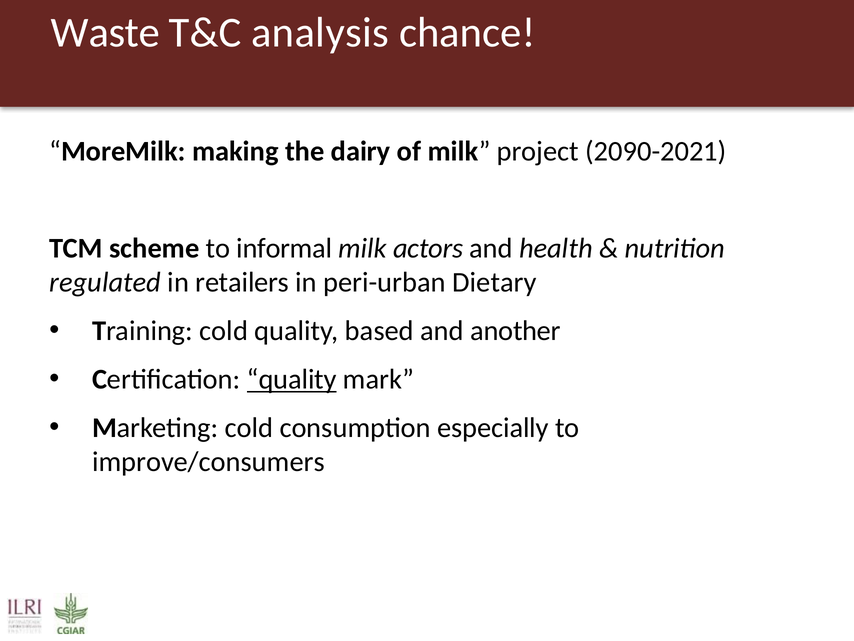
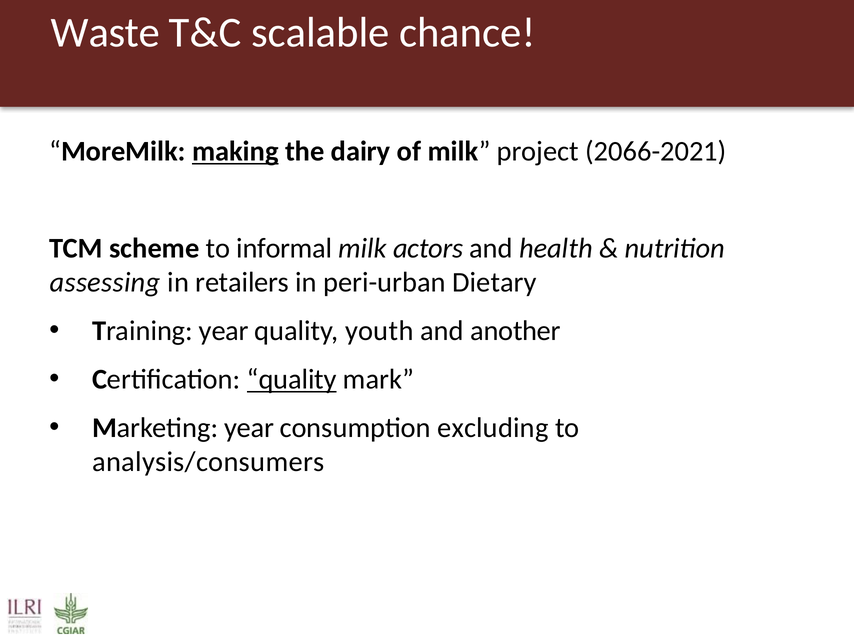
analysis: analysis -> scalable
making underline: none -> present
2090-2021: 2090-2021 -> 2066-2021
regulated: regulated -> assessing
Training cold: cold -> year
based: based -> youth
Marketing cold: cold -> year
especially: especially -> excluding
improve/consumers: improve/consumers -> analysis/consumers
